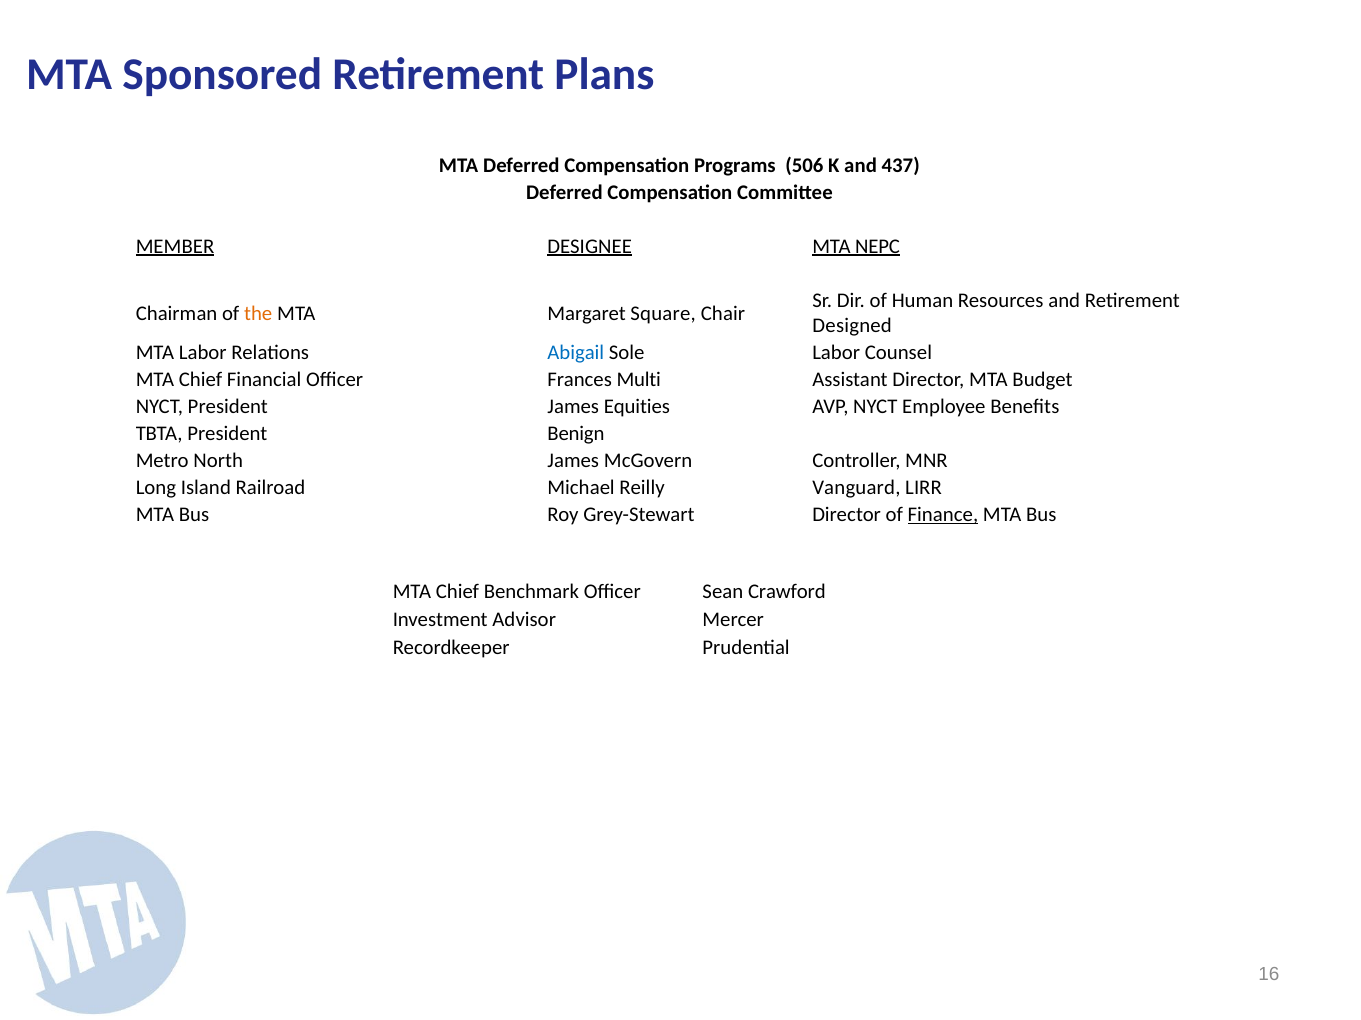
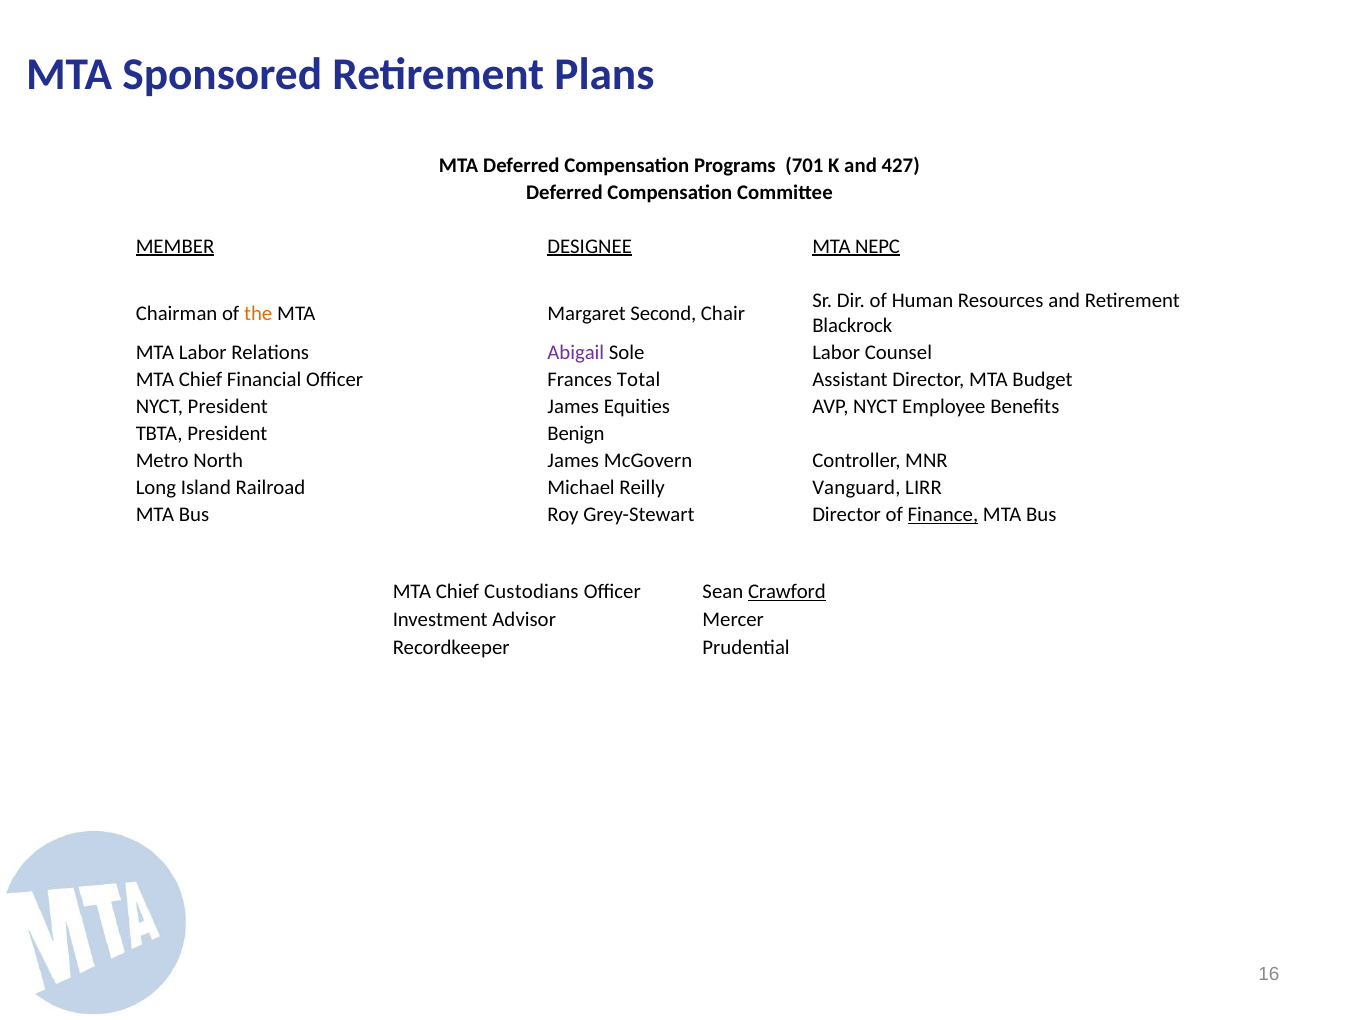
506: 506 -> 701
437: 437 -> 427
Square: Square -> Second
Designed: Designed -> Blackrock
Abigail colour: blue -> purple
Multi: Multi -> Total
Benchmark: Benchmark -> Custodians
Crawford underline: none -> present
